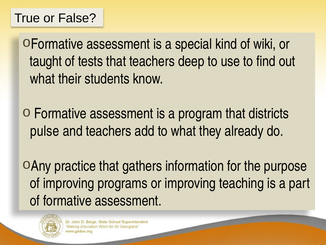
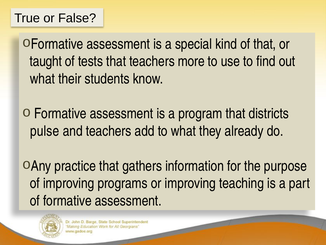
of wiki: wiki -> that
deep: deep -> more
